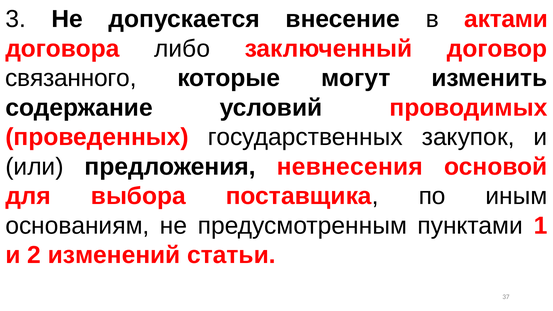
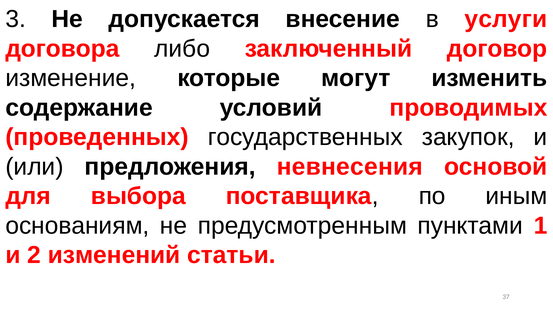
актами: актами -> услуги
связанного: связанного -> изменение
